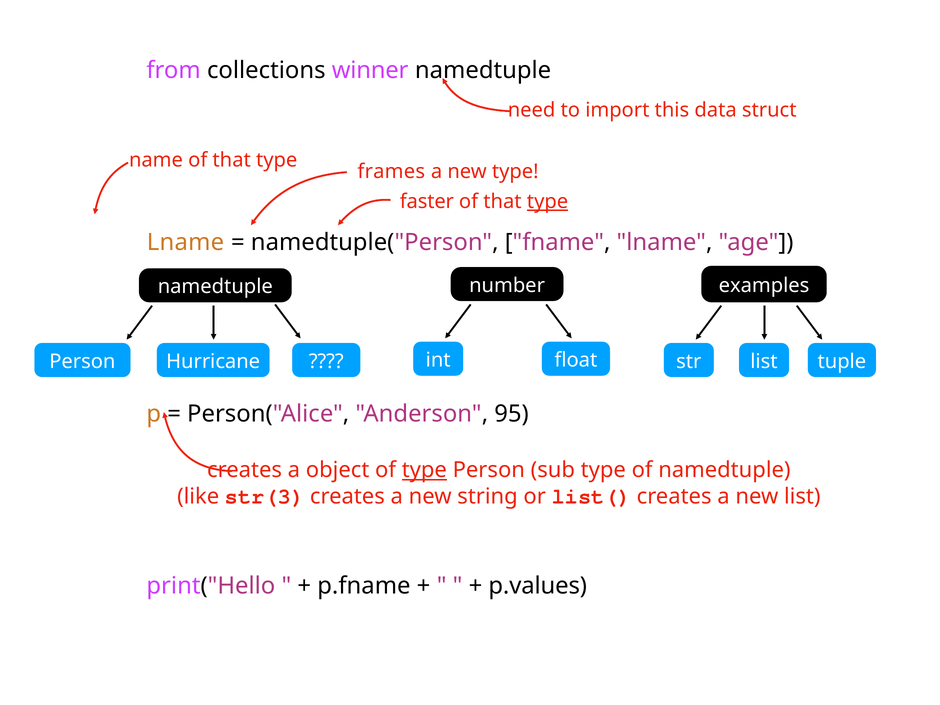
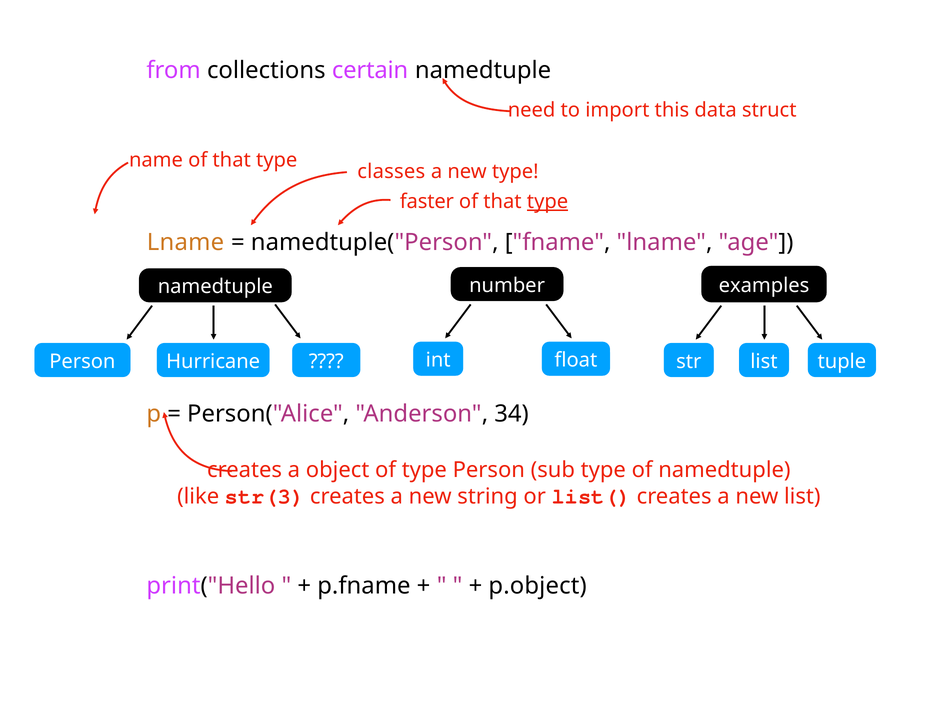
winner: winner -> certain
frames: frames -> classes
95: 95 -> 34
type at (424, 470) underline: present -> none
p.values: p.values -> p.object
